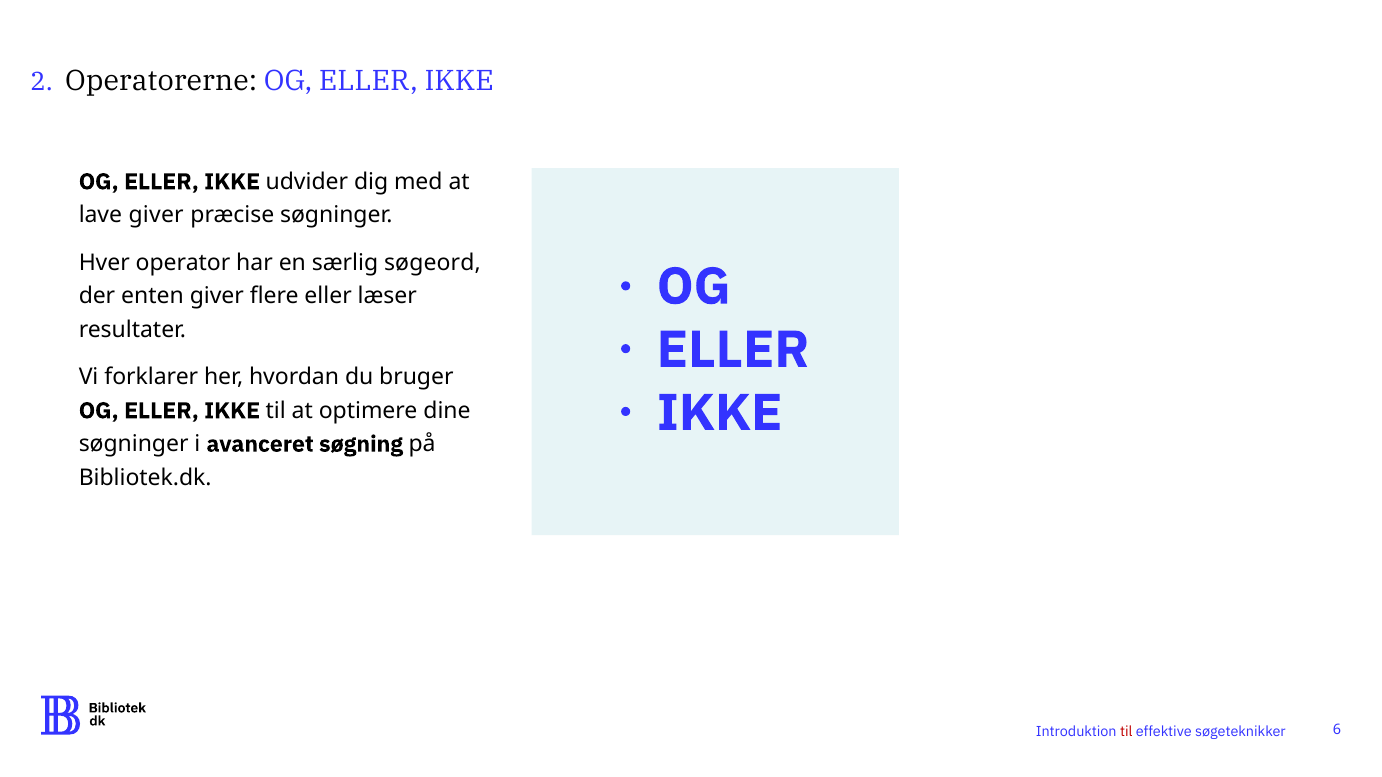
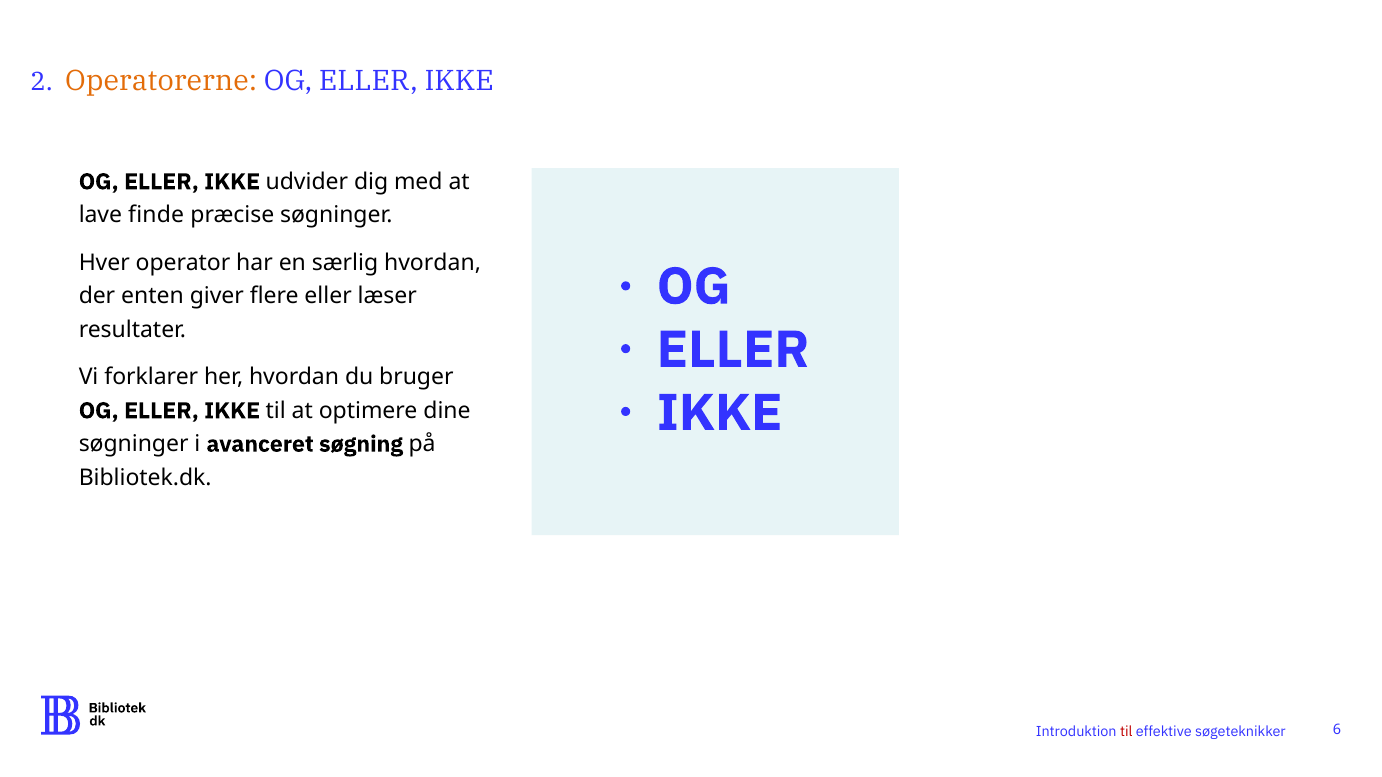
Operatorerne colour: black -> orange
lave giver: giver -> finde
særlig søgeord: søgeord -> hvordan
